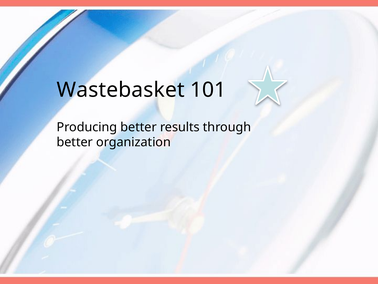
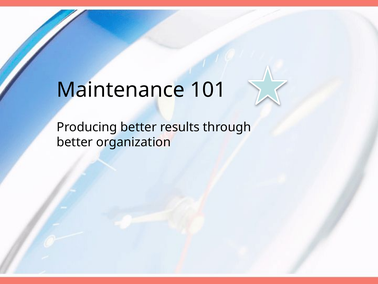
Wastebasket: Wastebasket -> Maintenance
